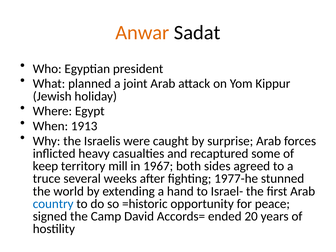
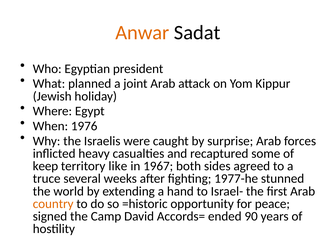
1913: 1913 -> 1976
mill: mill -> like
country colour: blue -> orange
20: 20 -> 90
